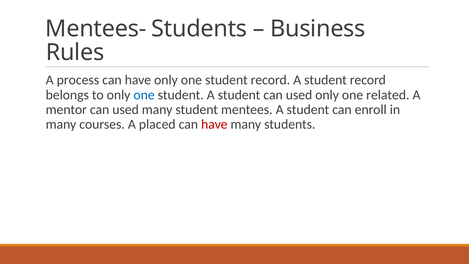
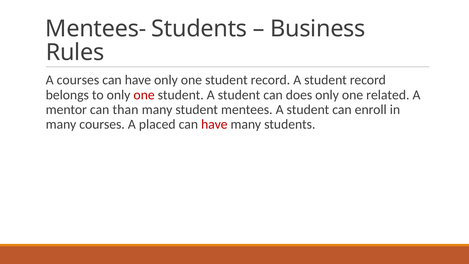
A process: process -> courses
one at (144, 95) colour: blue -> red
student can used: used -> does
mentor can used: used -> than
